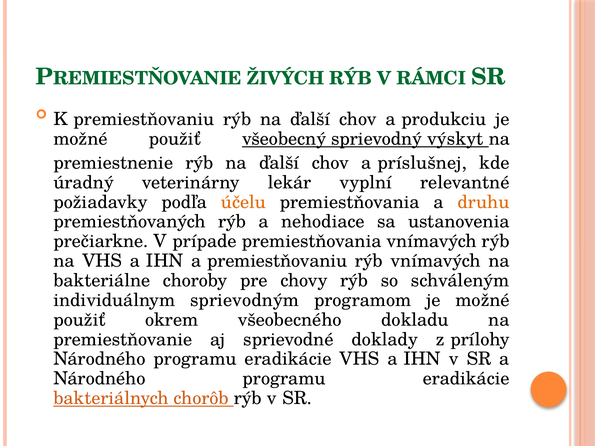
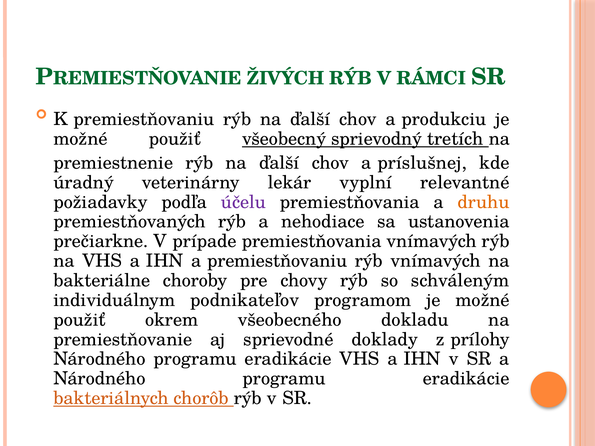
výskyt: výskyt -> tretích
účelu colour: orange -> purple
sprievodným: sprievodným -> podnikateľov
